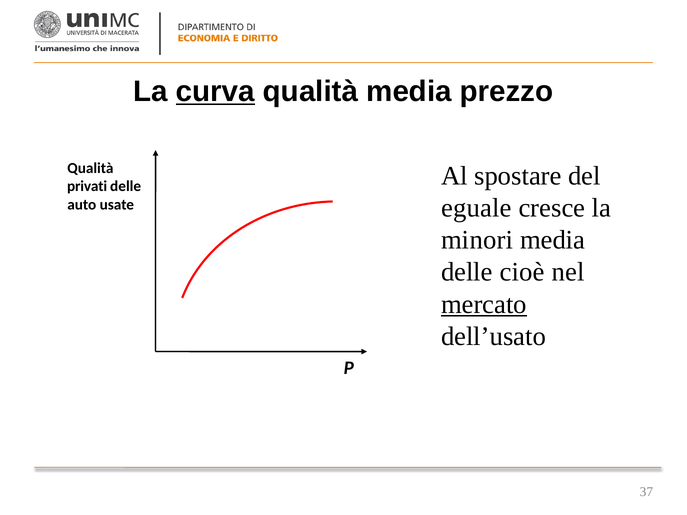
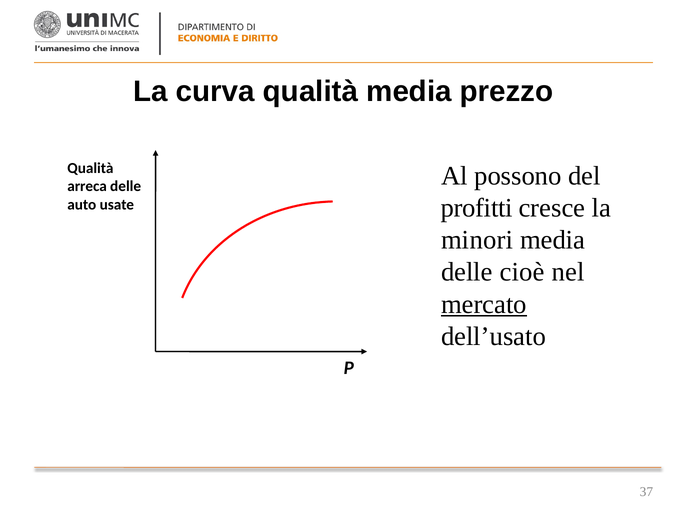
curva underline: present -> none
spostare: spostare -> possono
privati: privati -> arreca
eguale: eguale -> profitti
